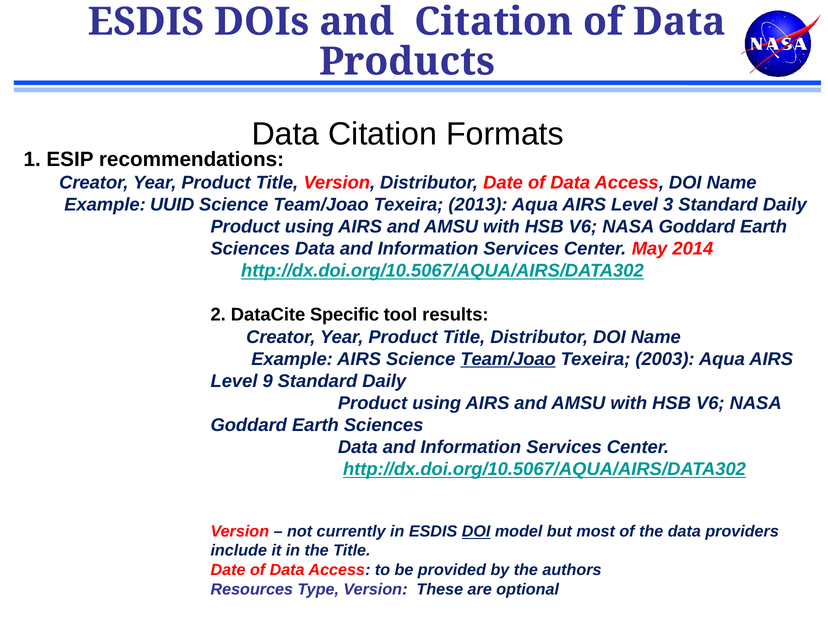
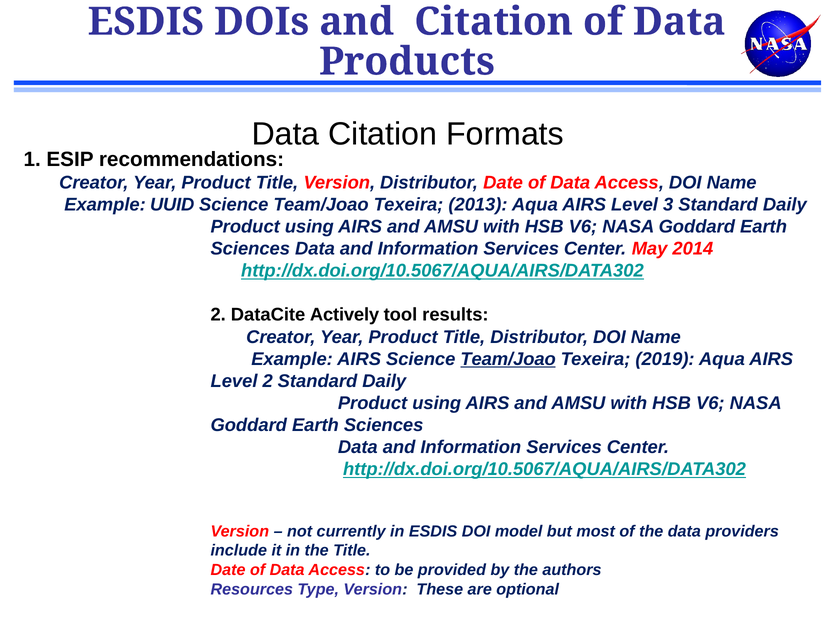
Specific: Specific -> Actively
2003: 2003 -> 2019
Level 9: 9 -> 2
DOI at (476, 531) underline: present -> none
